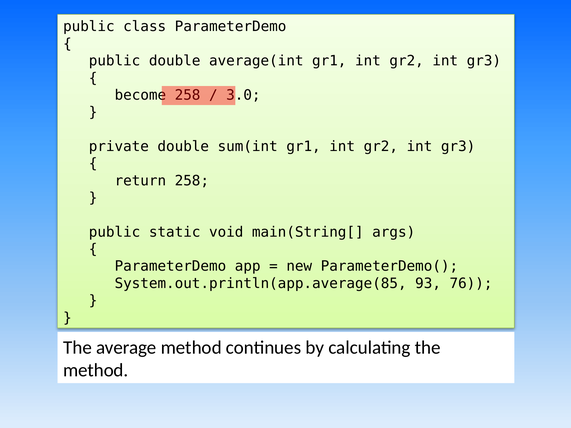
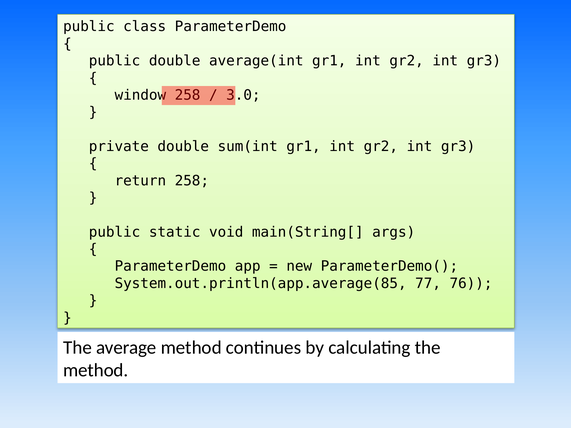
become: become -> window
93: 93 -> 77
